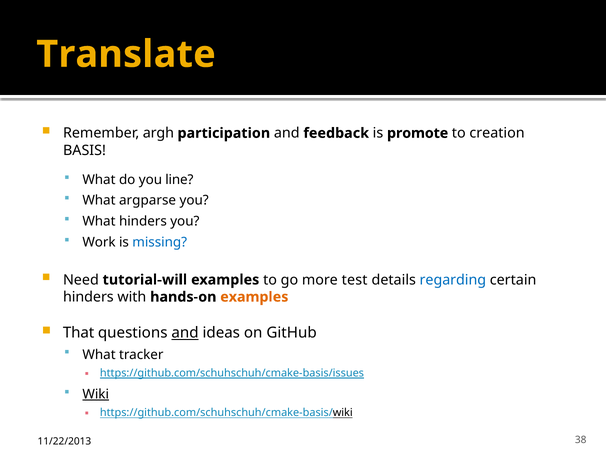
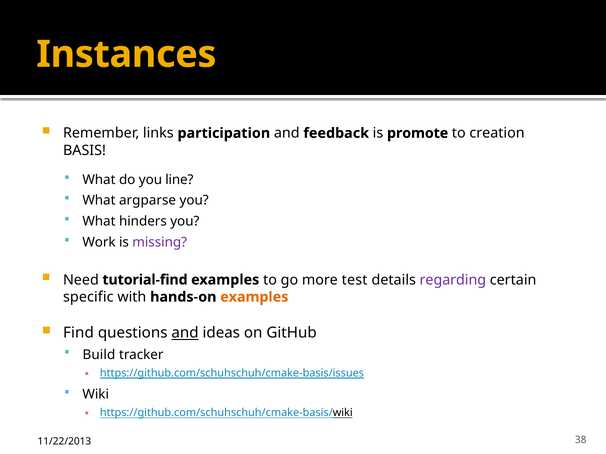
Translate: Translate -> Instances
argh: argh -> links
missing colour: blue -> purple
tutorial-will: tutorial-will -> tutorial-find
regarding colour: blue -> purple
hinders at (88, 297): hinders -> specific
That: That -> Find
What at (99, 355): What -> Build
Wiki underline: present -> none
